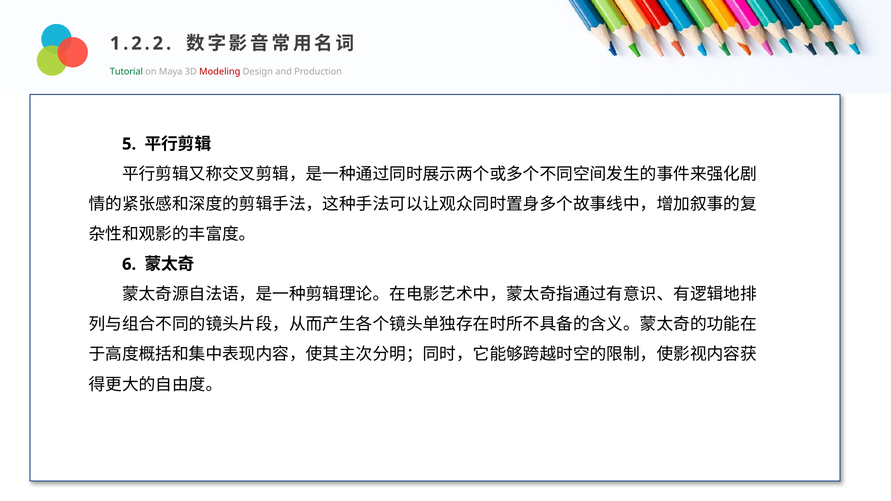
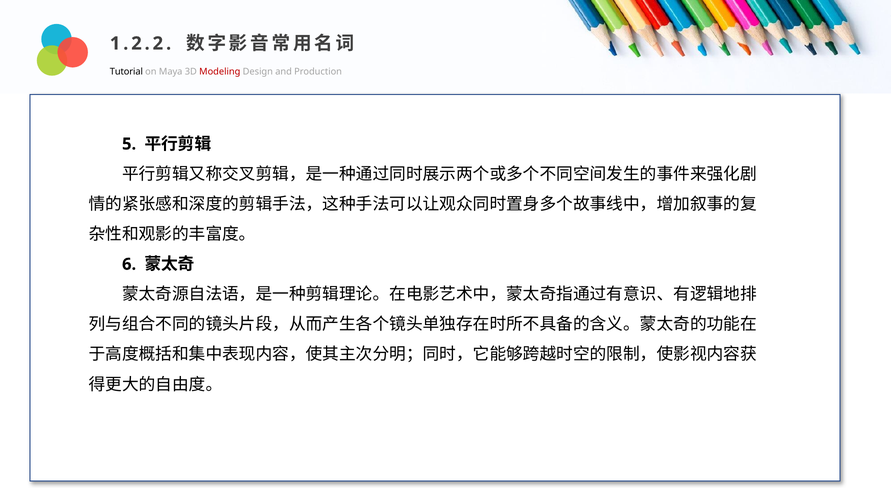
Tutorial colour: green -> black
